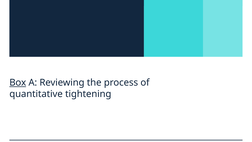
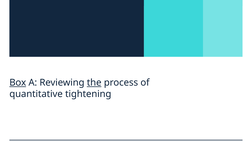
the underline: none -> present
